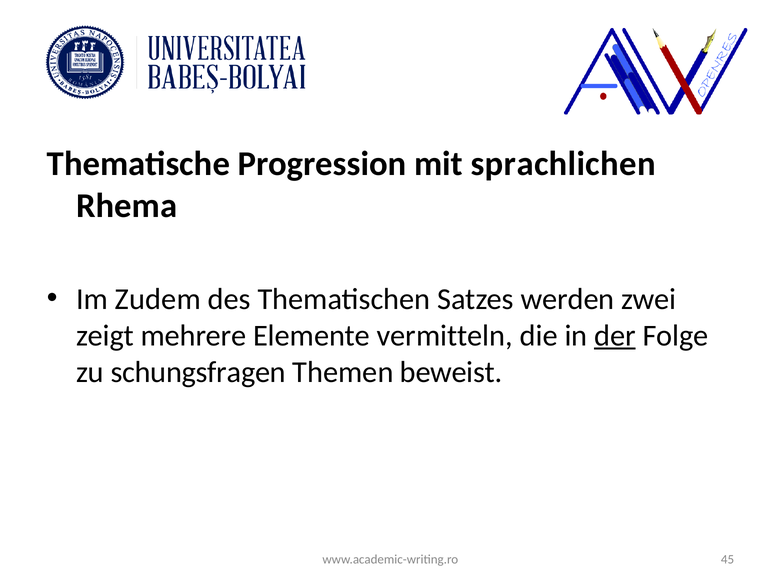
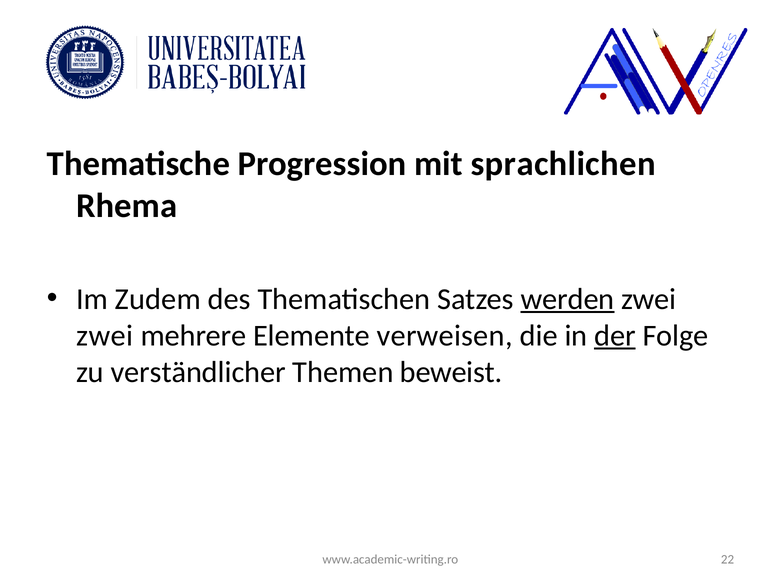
werden underline: none -> present
zeigt at (105, 335): zeigt -> zwei
vermitteln: vermitteln -> verweisen
schungsfragen: schungsfragen -> verständlicher
45: 45 -> 22
